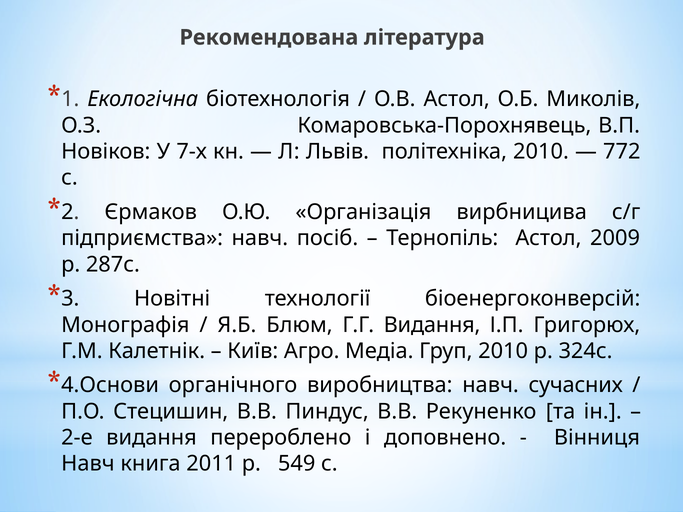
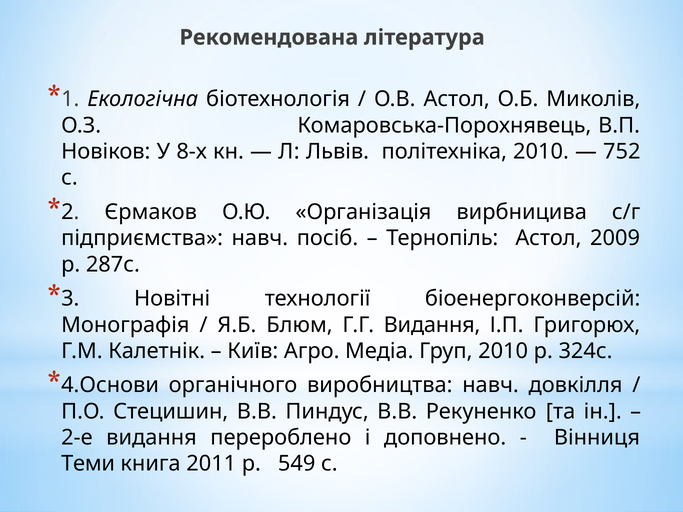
7-х: 7-х -> 8-х
772: 772 -> 752
сучасних: сучасних -> довкілля
Навч at (88, 464): Навч -> Теми
